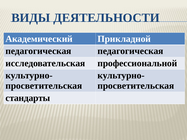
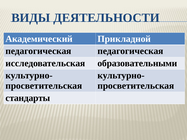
профессиональной: профессиональной -> образовательными
